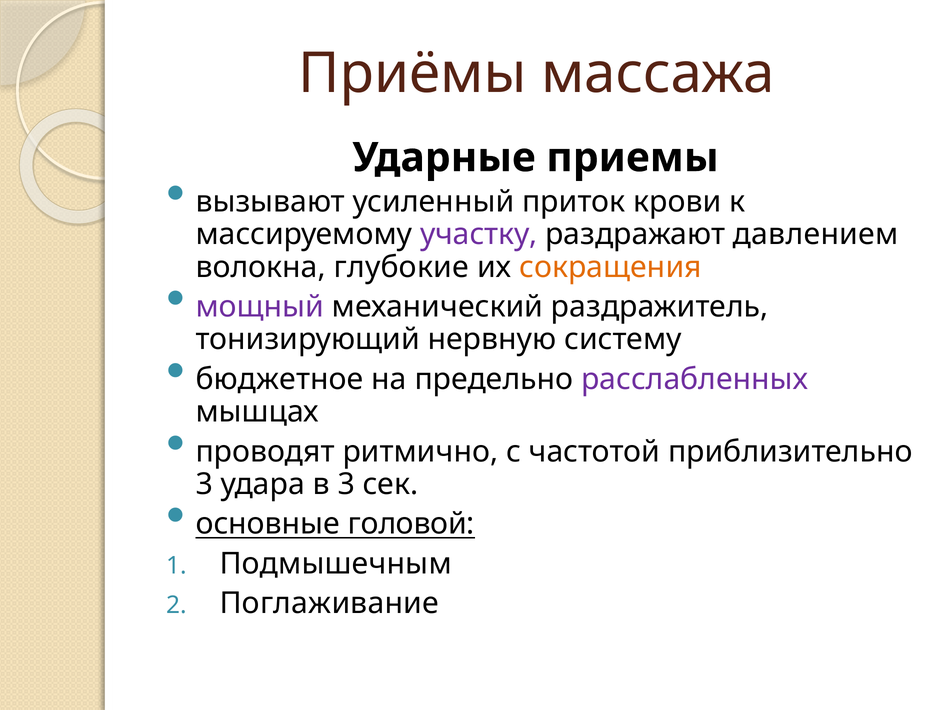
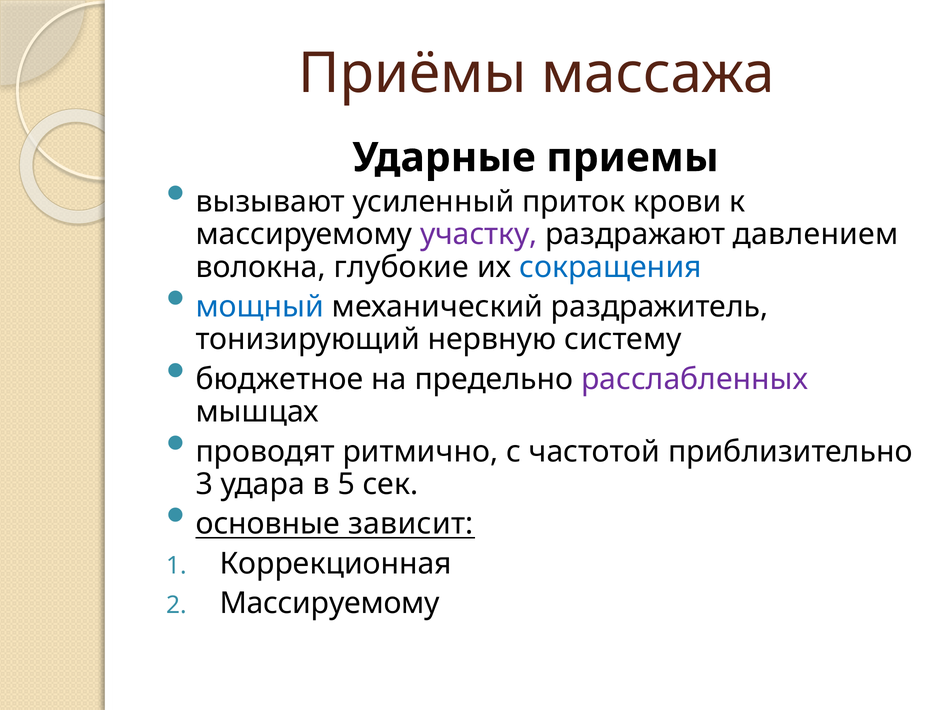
сокращения colour: orange -> blue
мощный colour: purple -> blue
в 3: 3 -> 5
головой: головой -> зависит
Подмышечным: Подмышечным -> Коррекционная
Поглаживание at (329, 603): Поглаживание -> Массируемому
